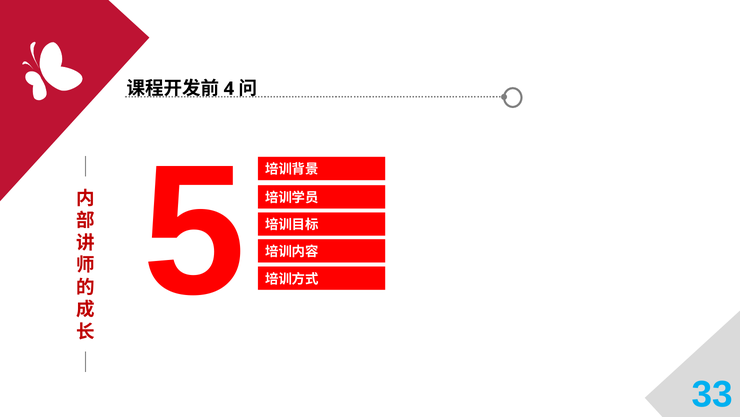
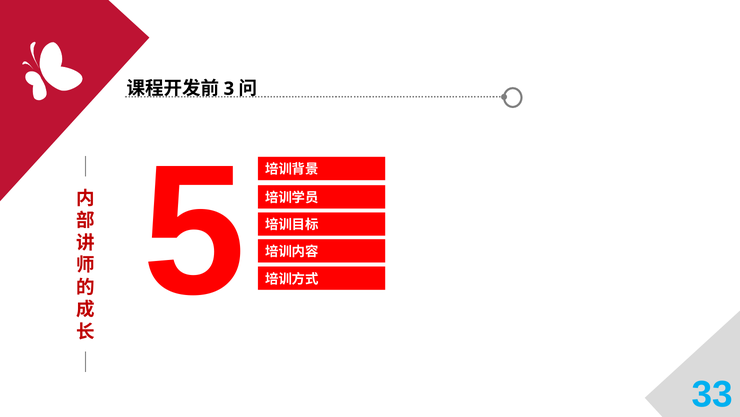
4: 4 -> 3
